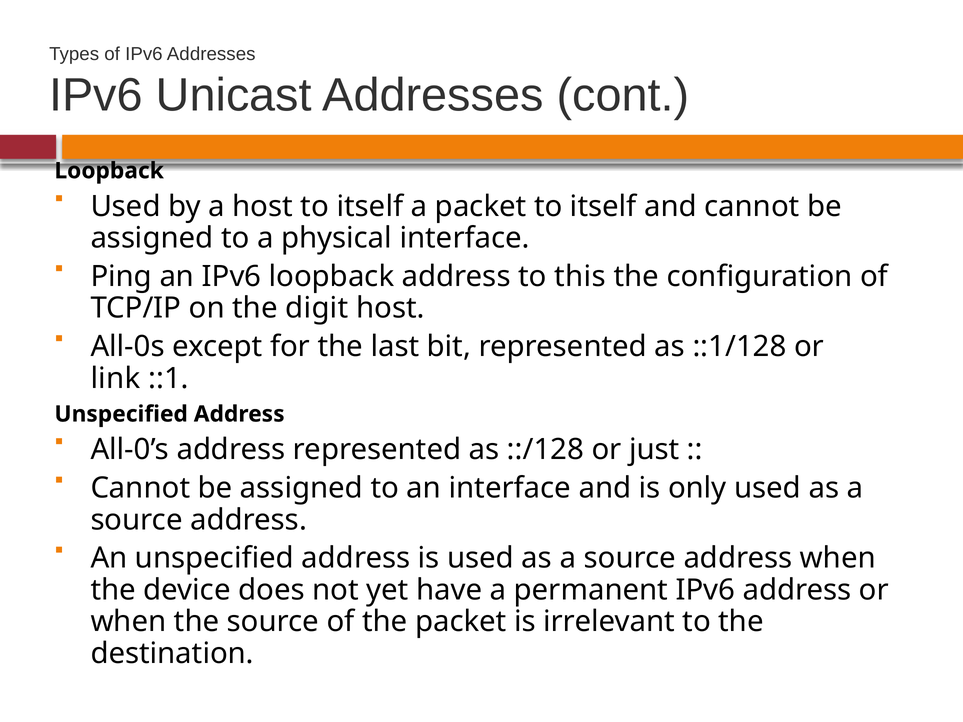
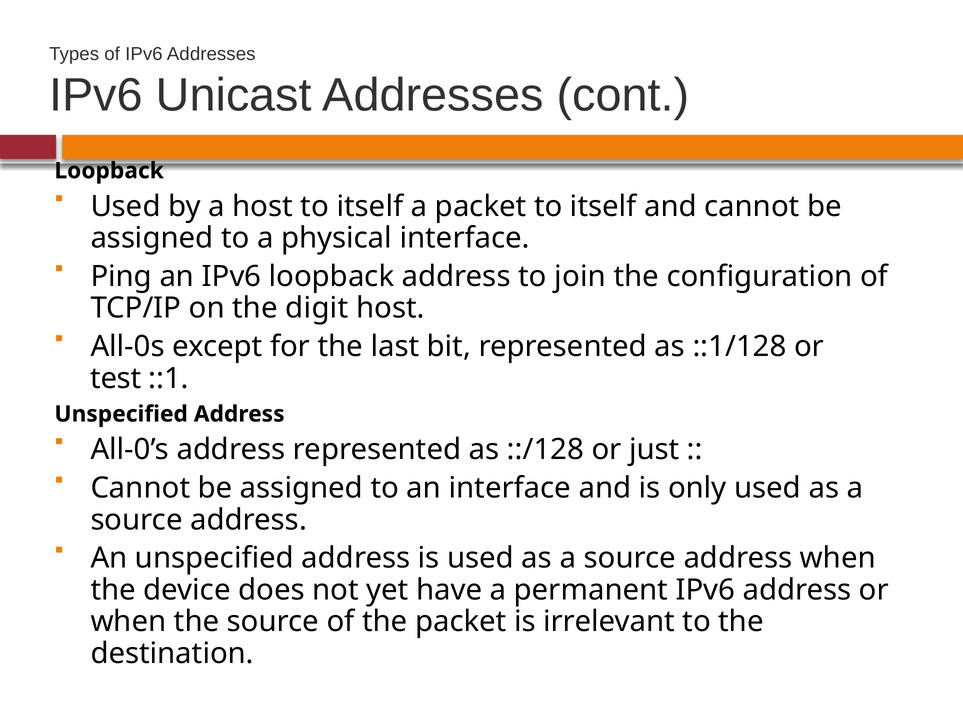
this: this -> join
link: link -> test
